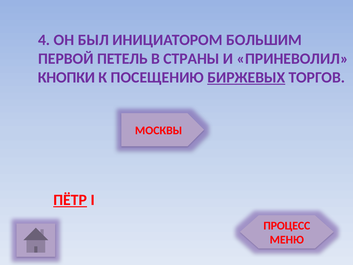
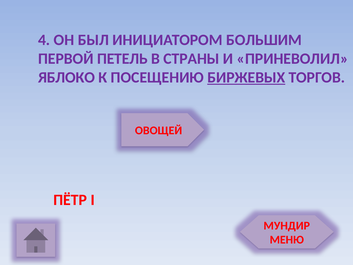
КНОПКИ: КНОПКИ -> ЯБЛОКО
МОСКВЫ: МОСКВЫ -> ОВОЩЕЙ
ПЁТР underline: present -> none
ПРОЦЕСС: ПРОЦЕСС -> МУНДИР
